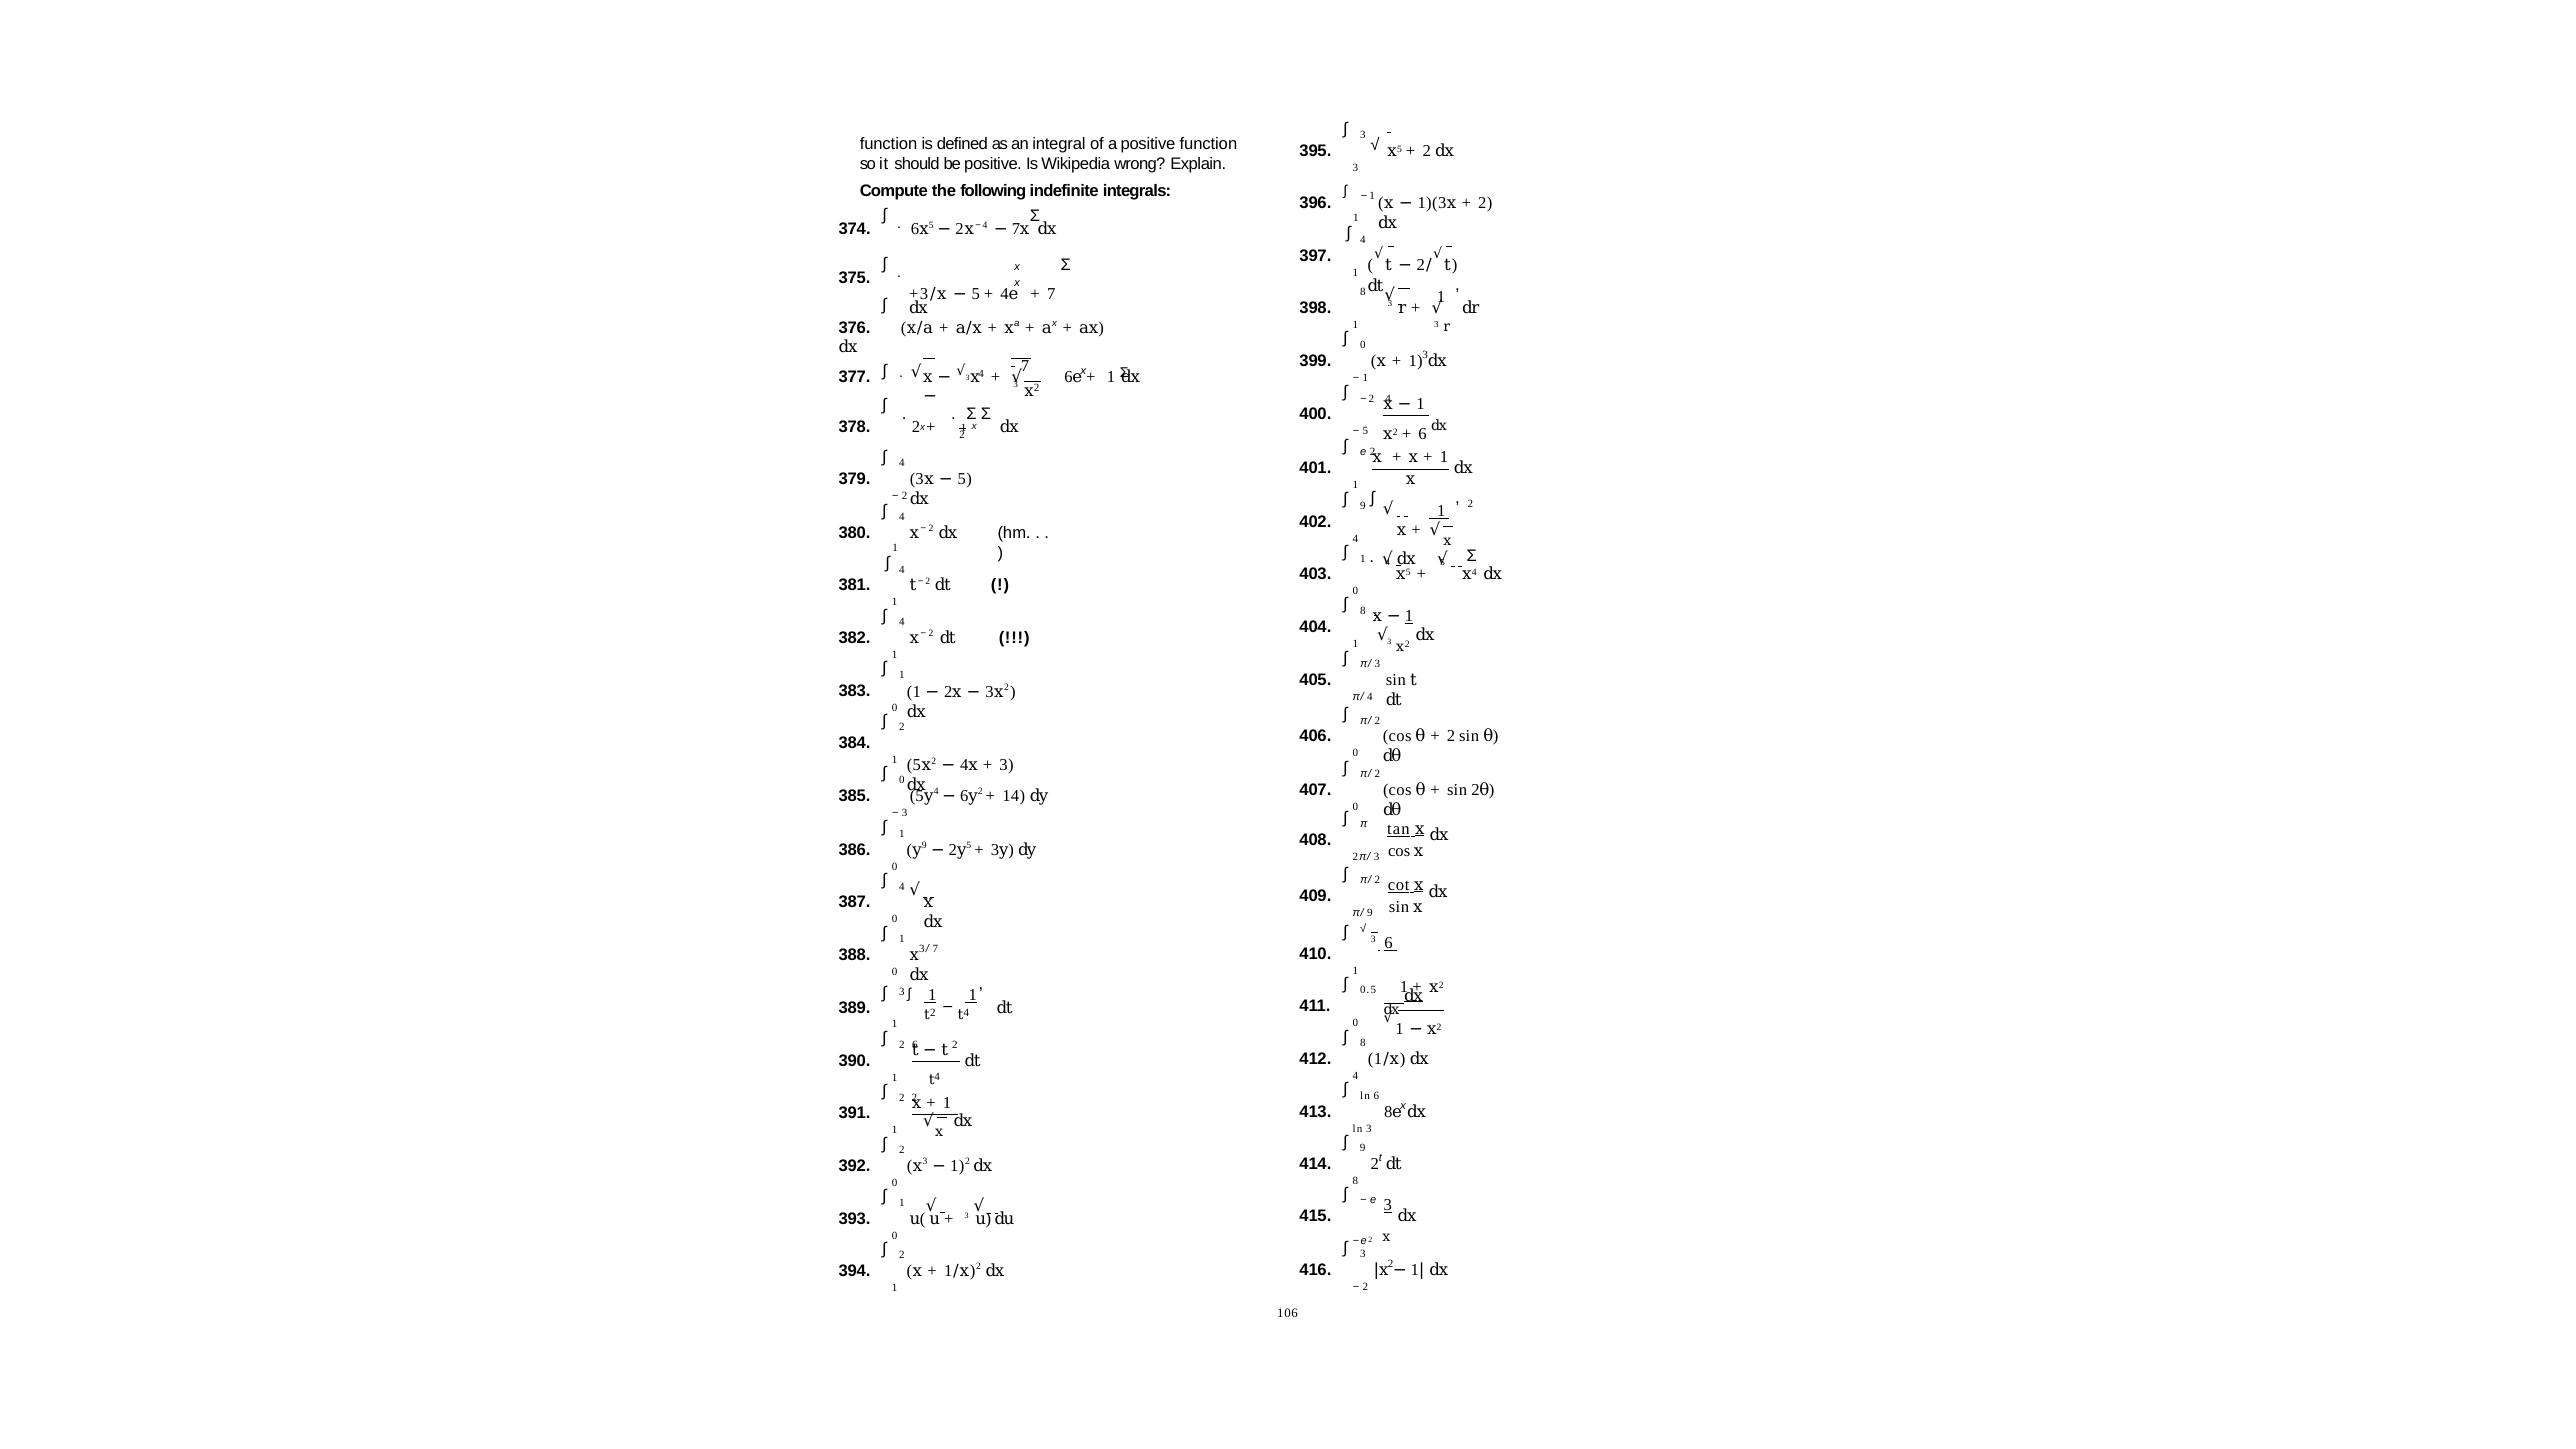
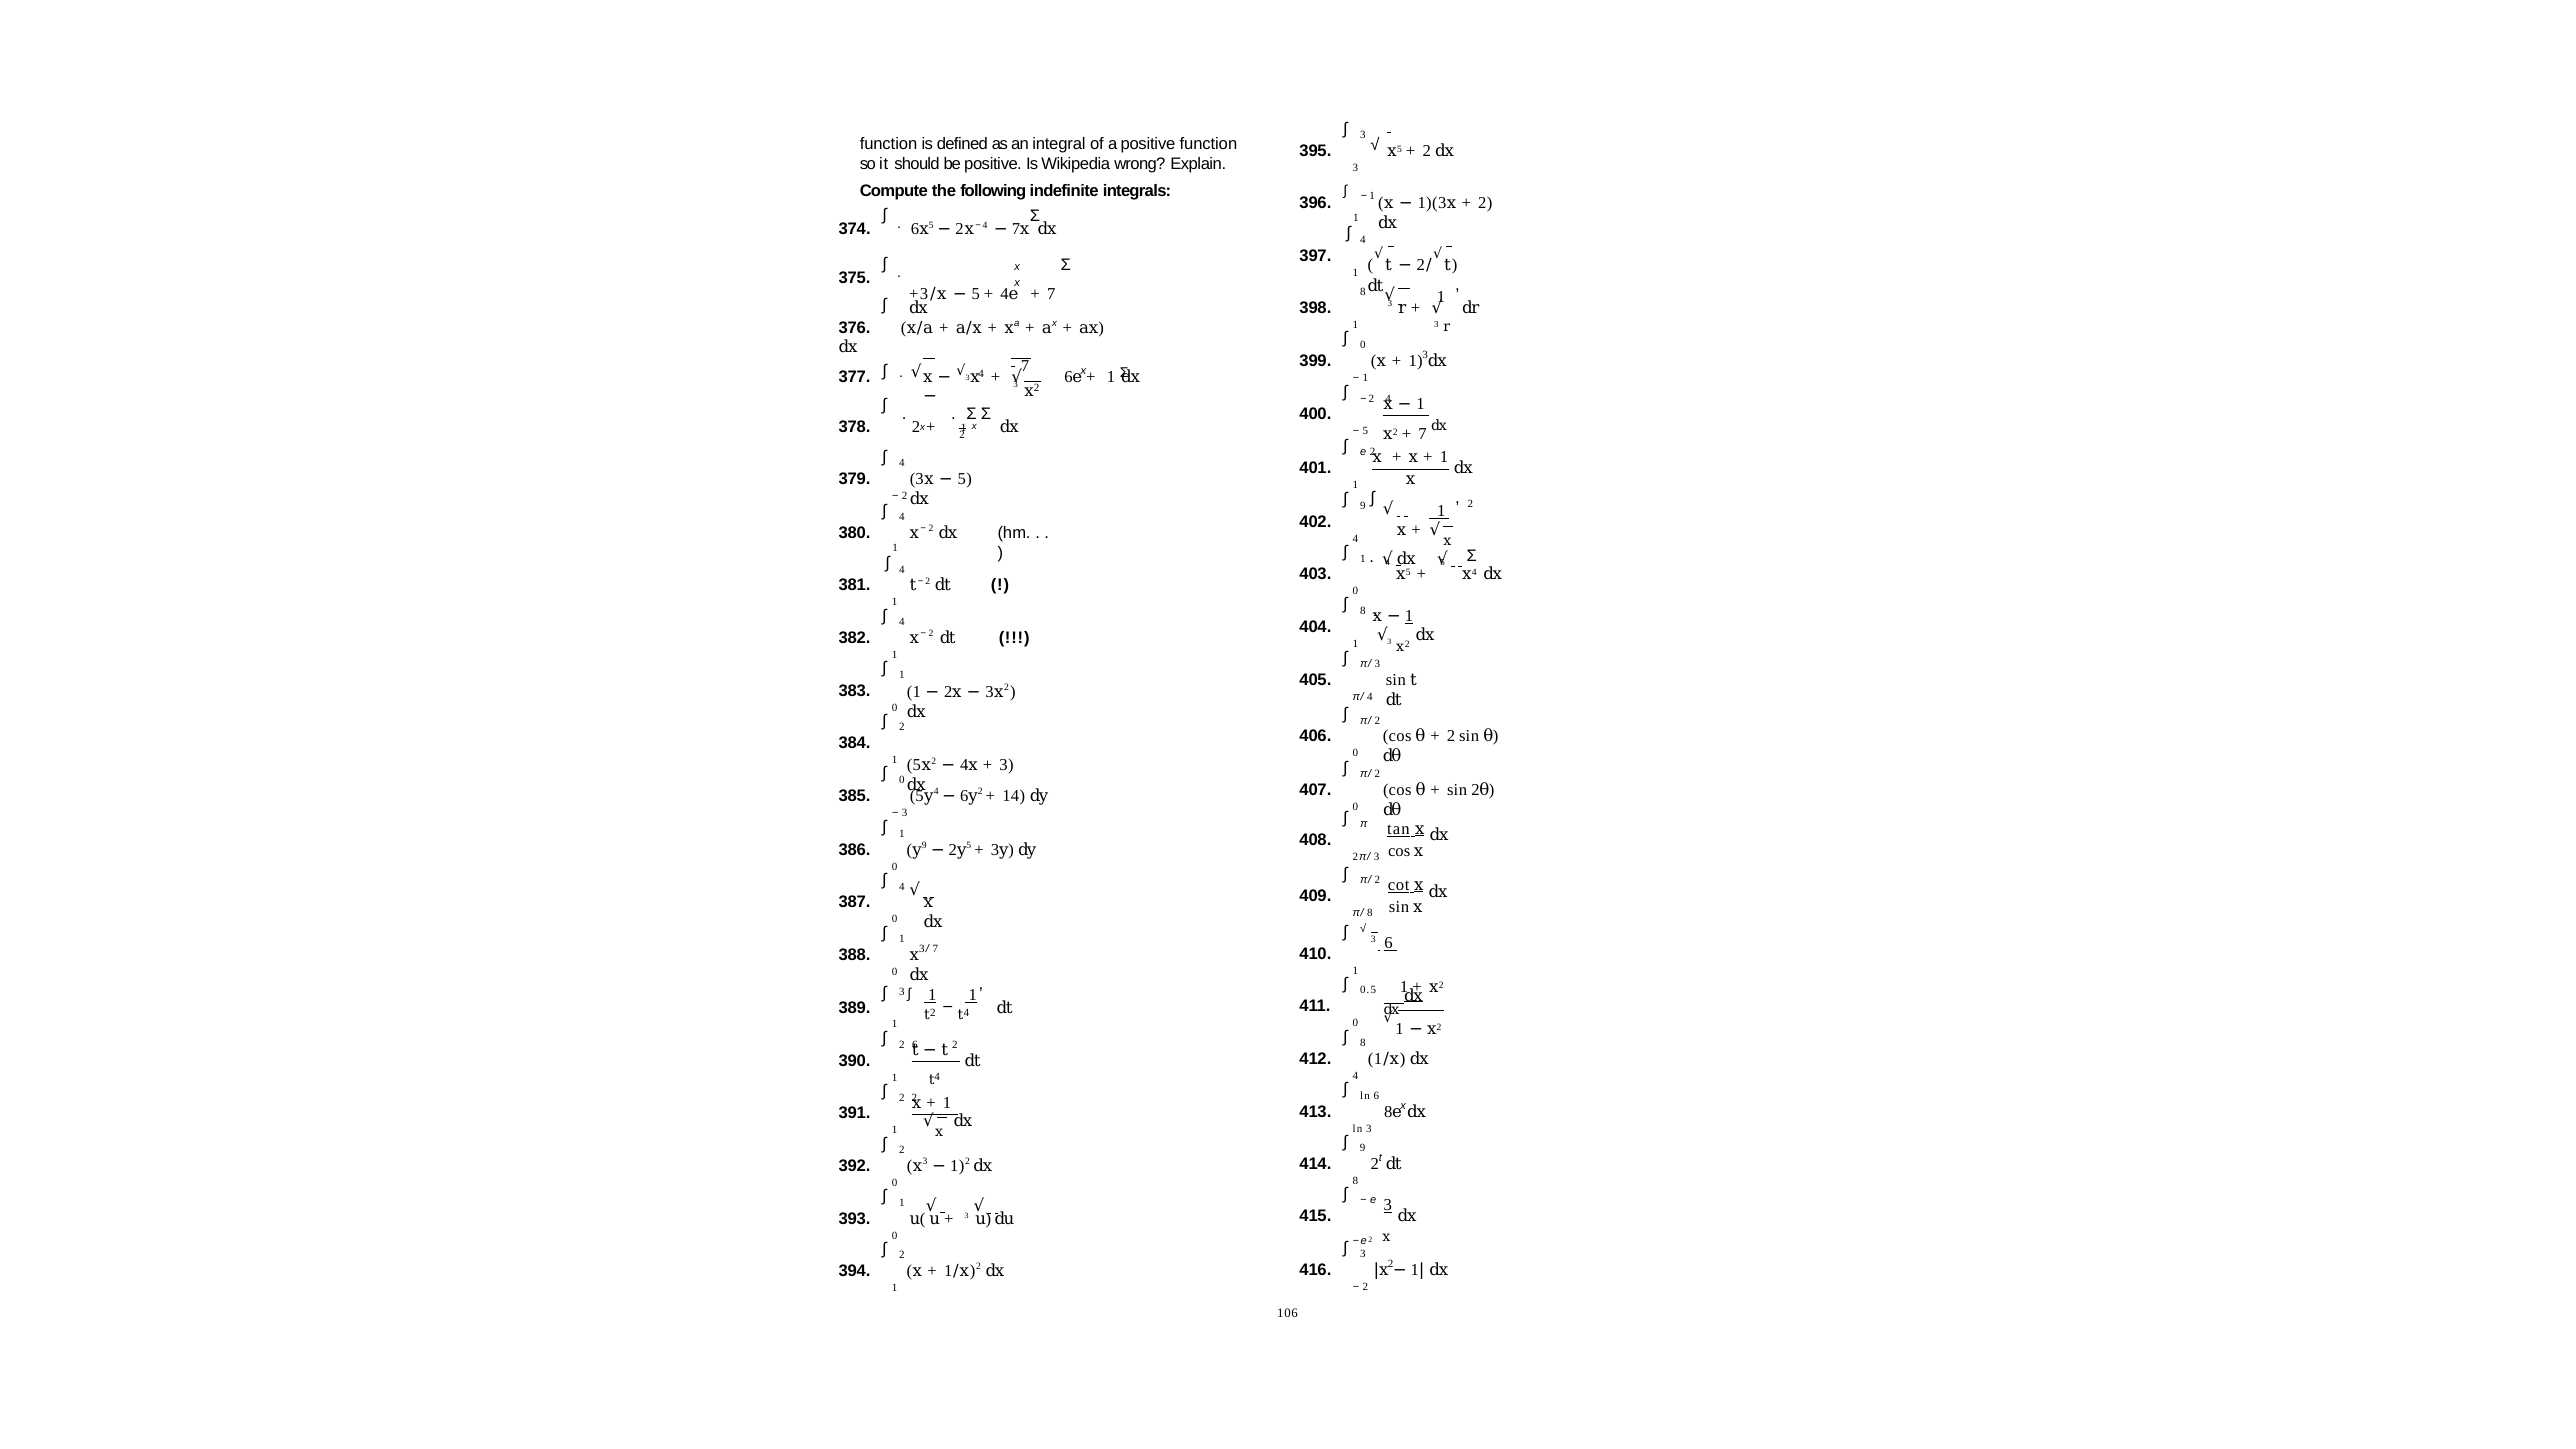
6 at (1423, 434): 6 -> 7
9 at (1370, 913): 9 -> 8
